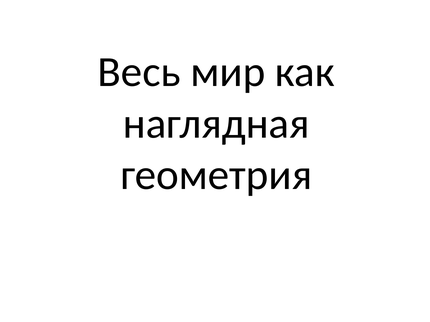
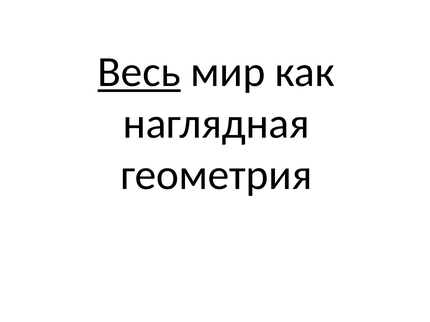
Весь underline: none -> present
